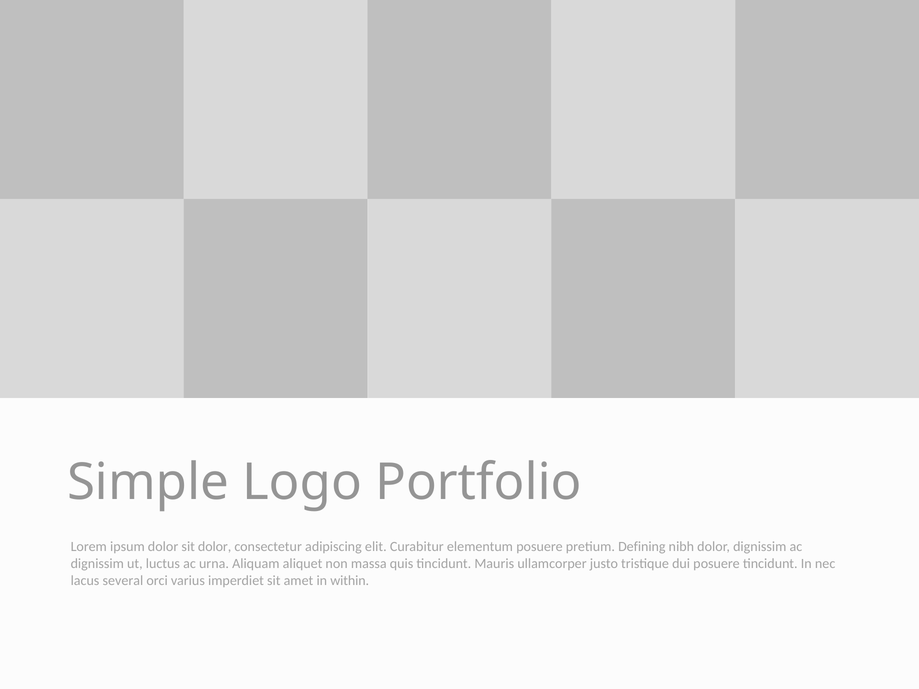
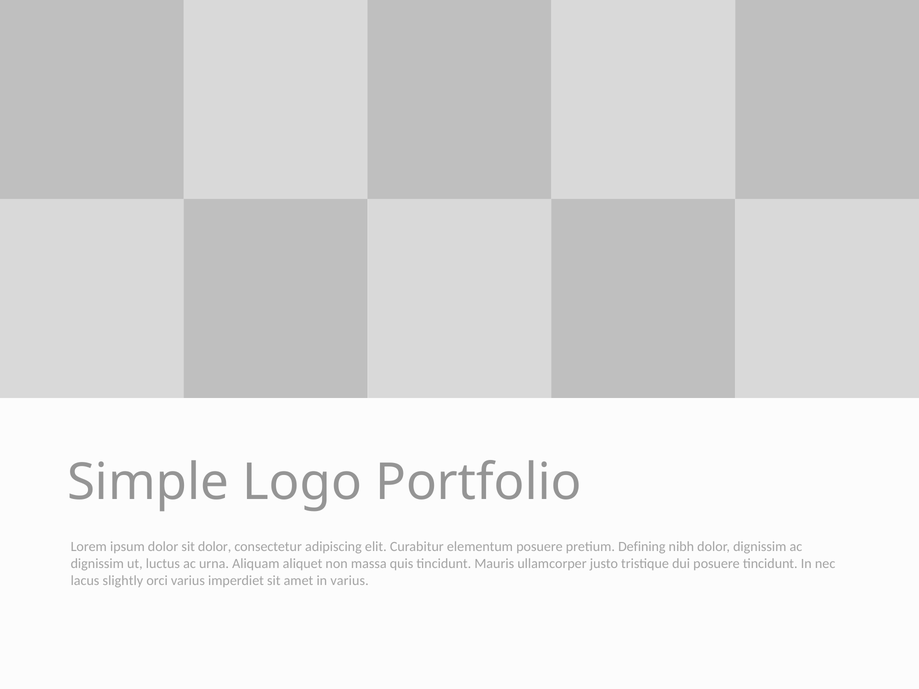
several: several -> slightly
in within: within -> varius
